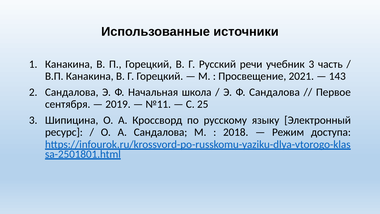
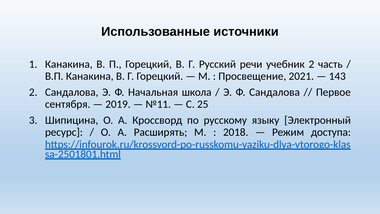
учебник 3: 3 -> 2
А Сандалова: Сандалова -> Расширять
